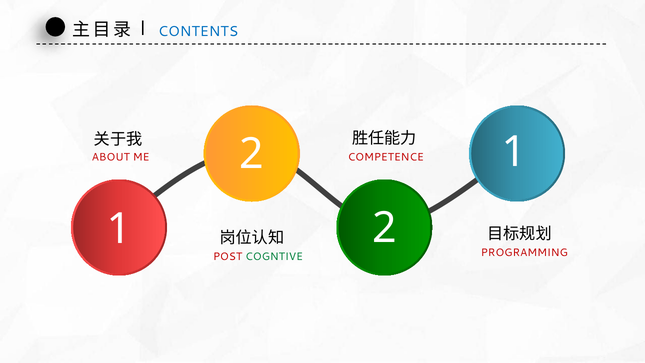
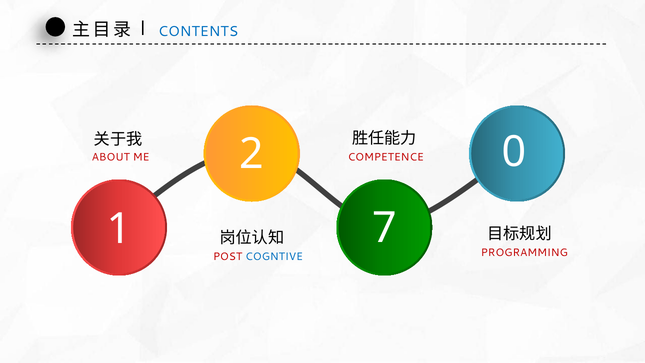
2 1: 1 -> 0
1 2: 2 -> 7
COGNTIVE colour: green -> blue
